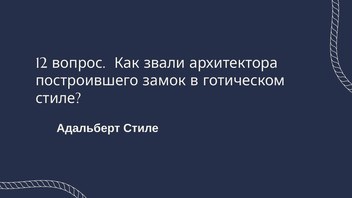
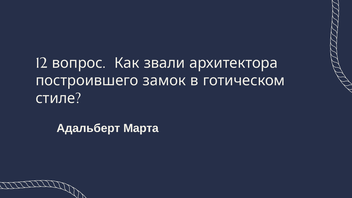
Адальберт Стиле: Стиле -> Марта
